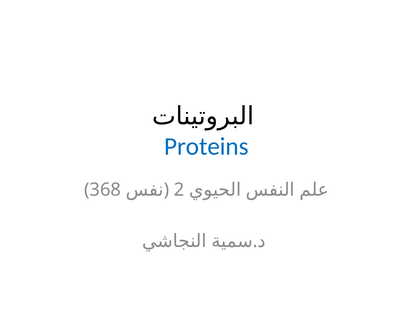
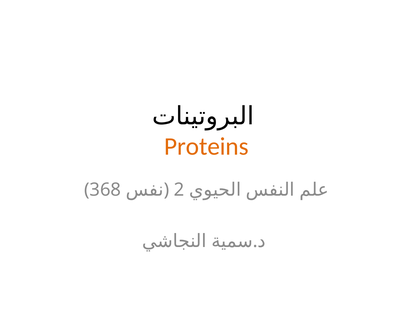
Proteins colour: blue -> orange
